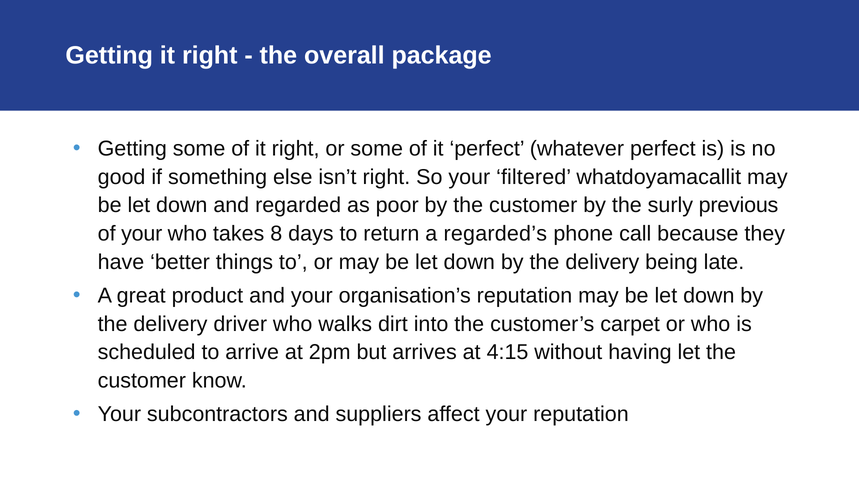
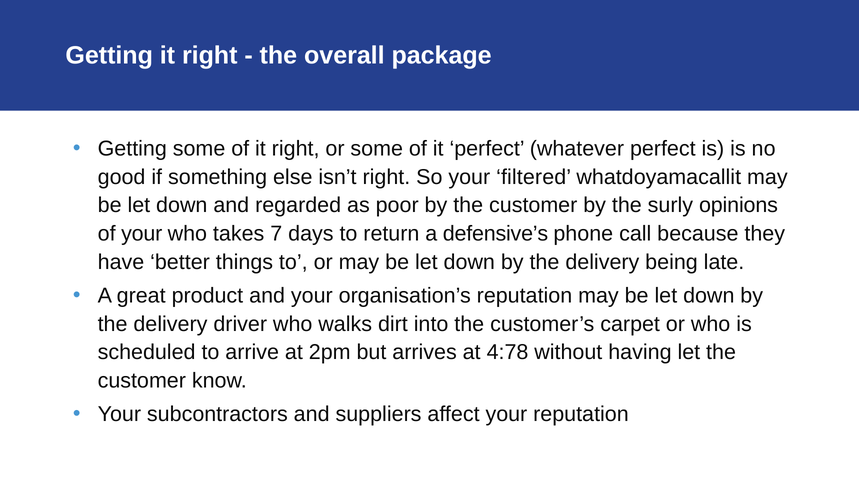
previous: previous -> opinions
8: 8 -> 7
regarded’s: regarded’s -> defensive’s
4:15: 4:15 -> 4:78
